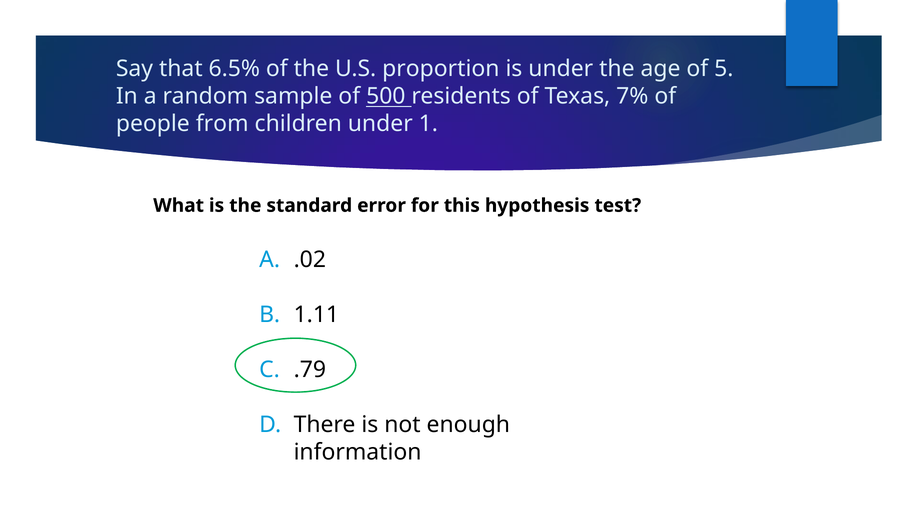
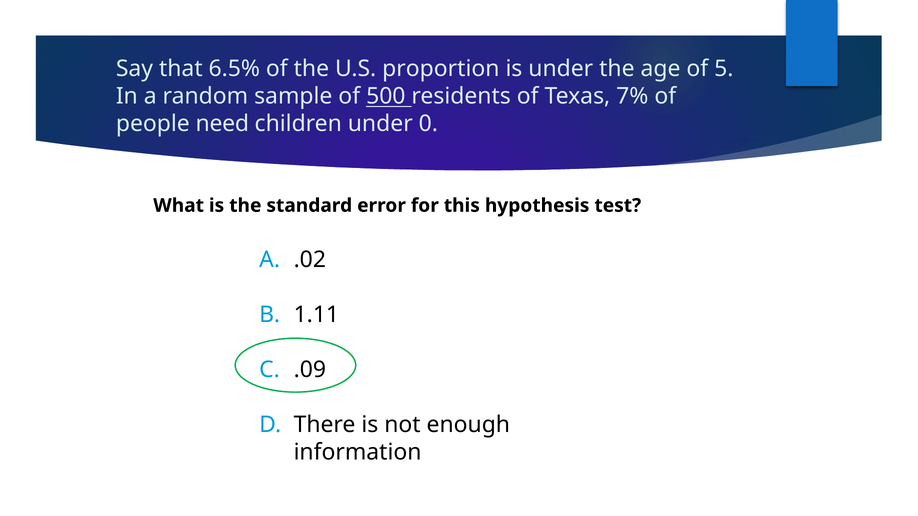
from: from -> need
1: 1 -> 0
.79: .79 -> .09
